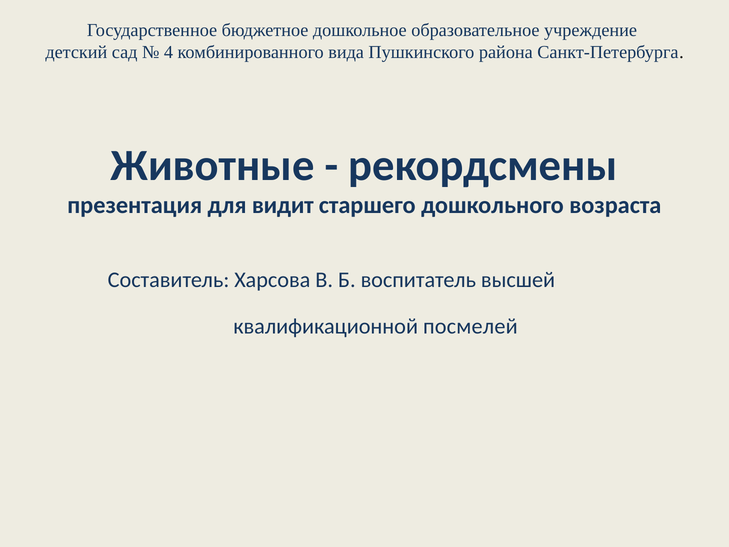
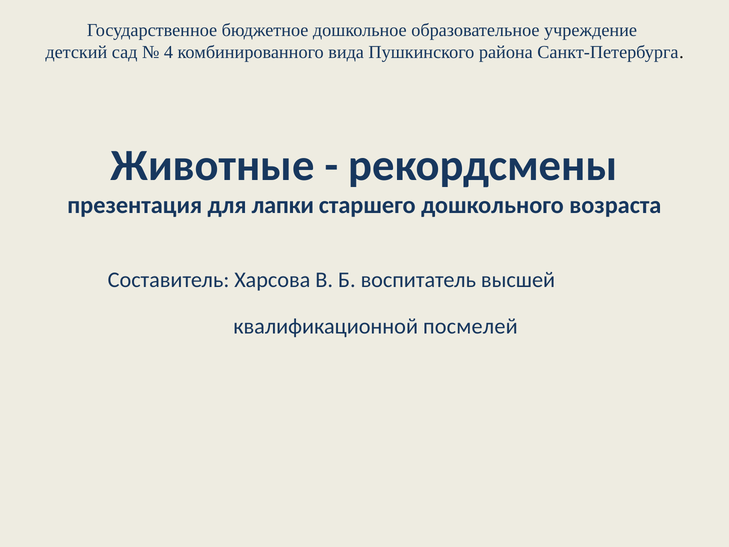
видит: видит -> лапки
